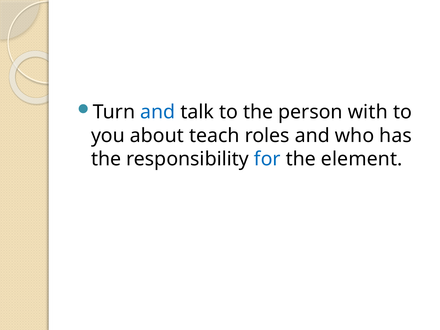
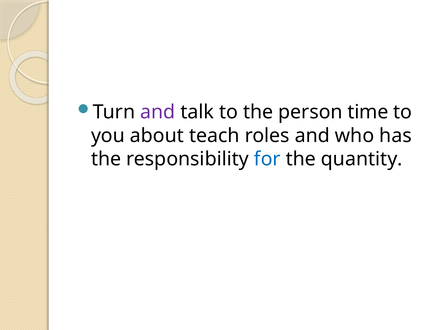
and at (158, 112) colour: blue -> purple
with: with -> time
element: element -> quantity
